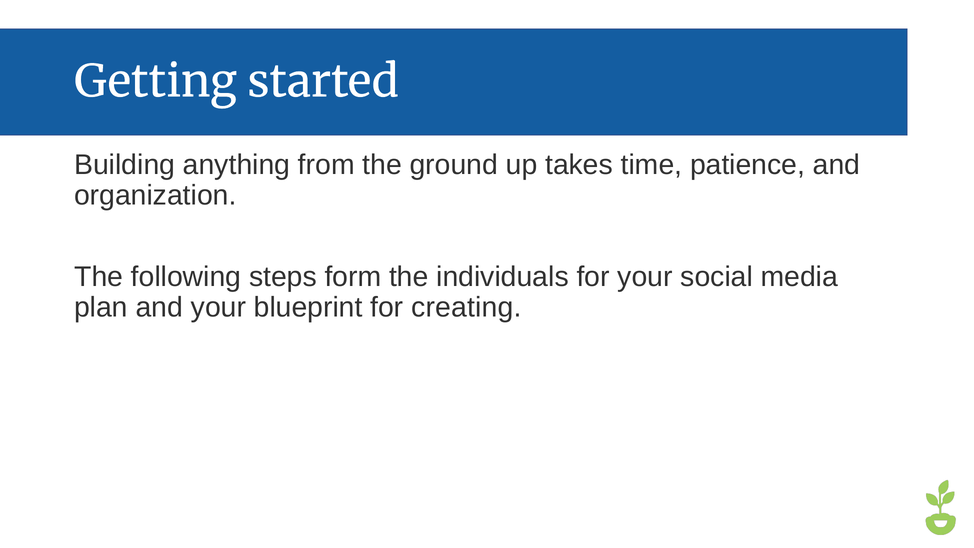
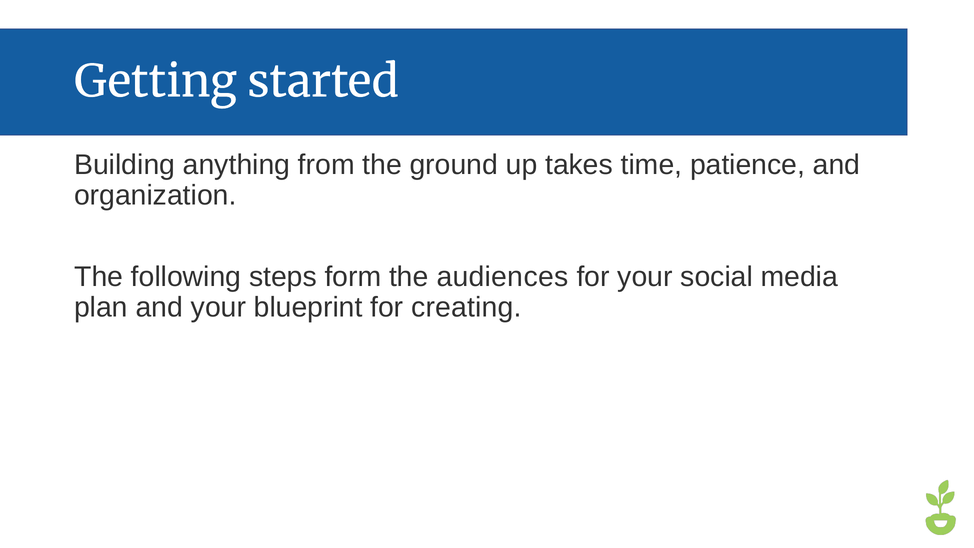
individuals: individuals -> audiences
